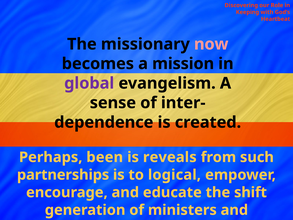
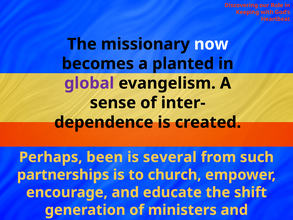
now colour: pink -> white
mission: mission -> planted
reveals: reveals -> several
logical: logical -> church
